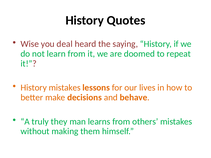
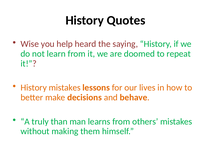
deal: deal -> help
they: they -> than
